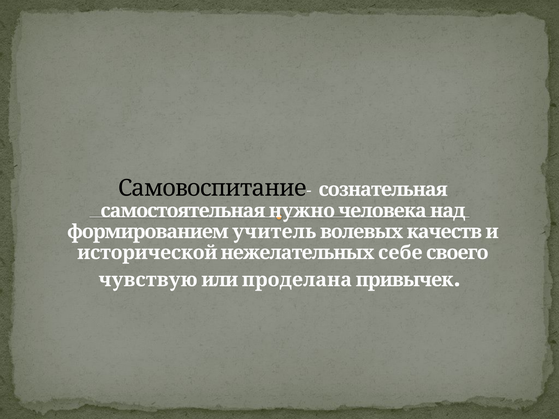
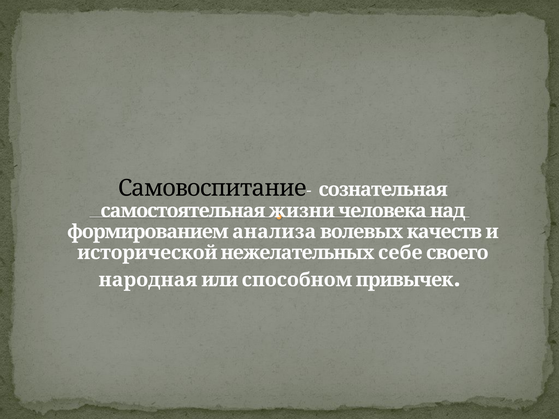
нужно: нужно -> жизни
учитель: учитель -> анализа
чувствую: чувствую -> народная
проделана: проделана -> способном
